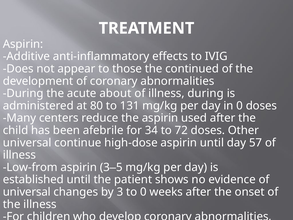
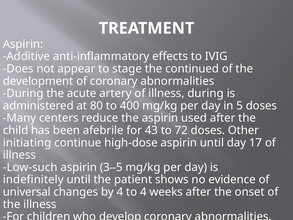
those: those -> stage
about: about -> artery
131: 131 -> 400
in 0: 0 -> 5
34: 34 -> 43
universal at (27, 142): universal -> initiating
57: 57 -> 17
Low-from: Low-from -> Low-such
established at (33, 179): established -> indefinitely
by 3: 3 -> 4
to 0: 0 -> 4
